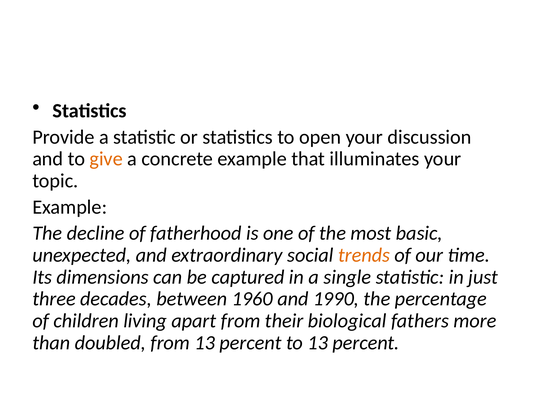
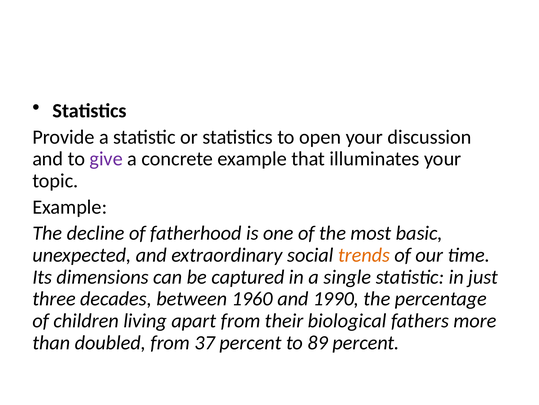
give colour: orange -> purple
from 13: 13 -> 37
to 13: 13 -> 89
